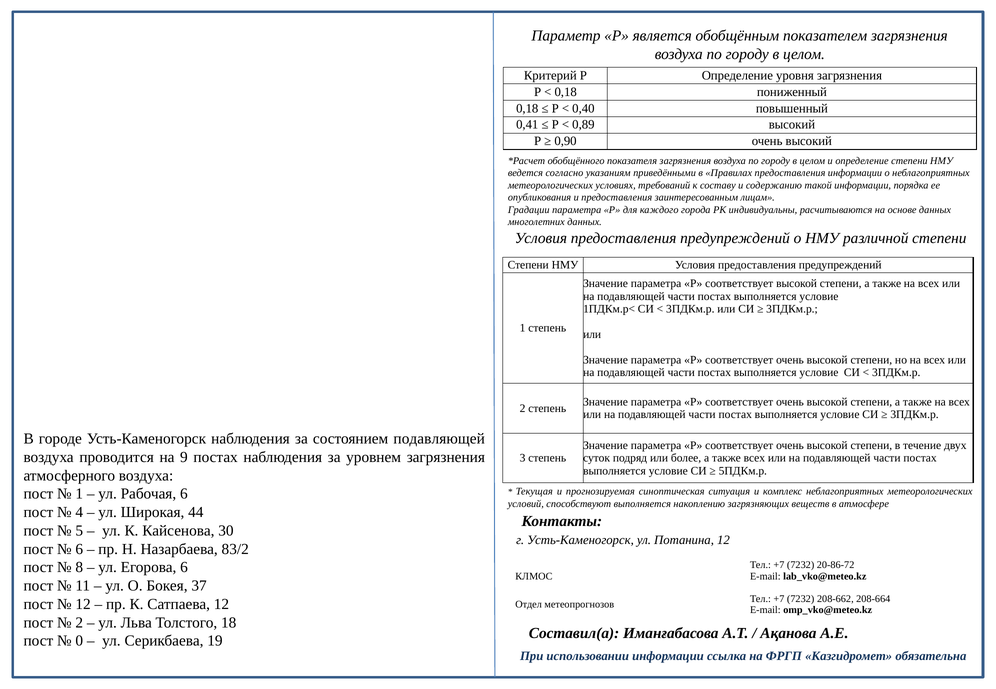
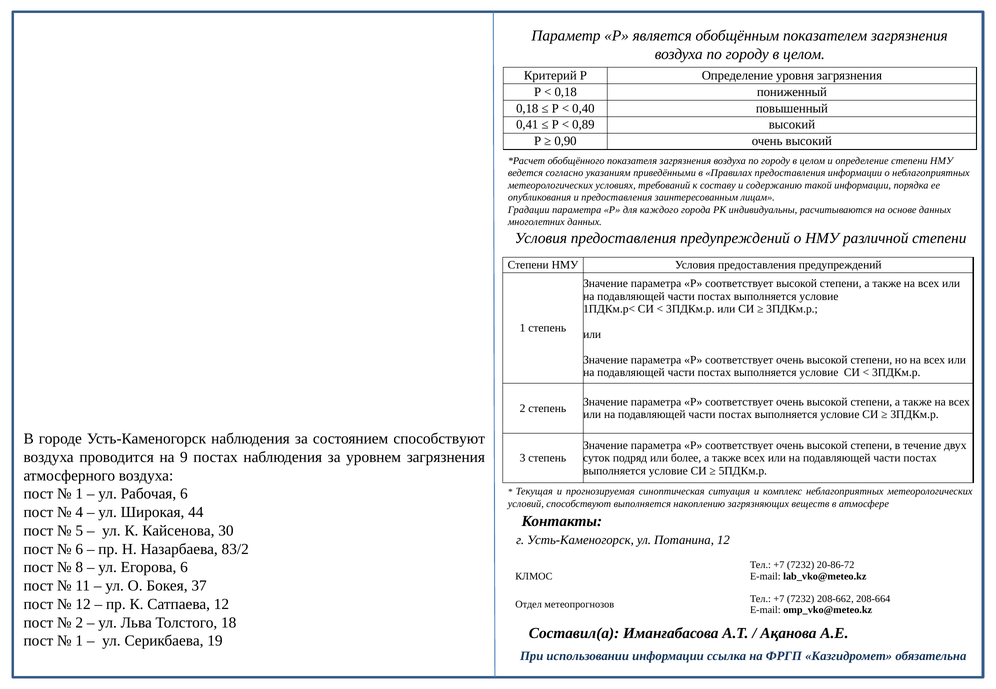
состоянием подавляющей: подавляющей -> способствуют
0 at (79, 641): 0 -> 1
